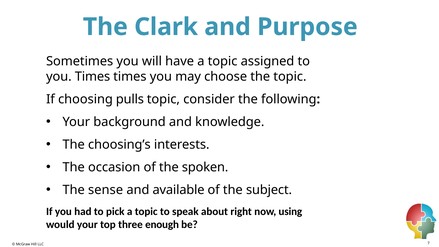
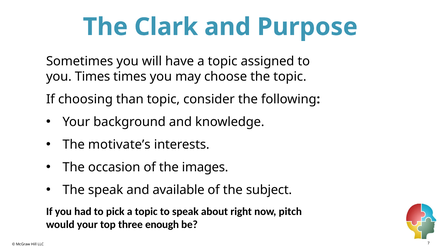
pulls: pulls -> than
choosing’s: choosing’s -> motivate’s
spoken: spoken -> images
The sense: sense -> speak
using: using -> pitch
